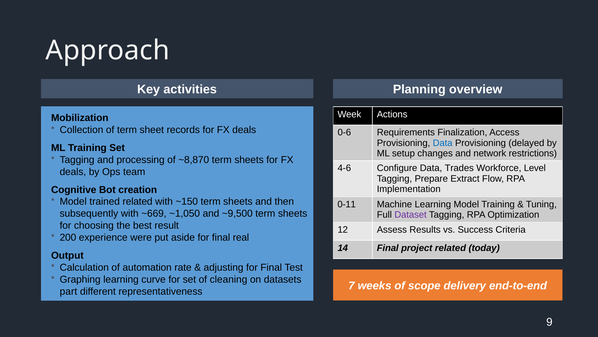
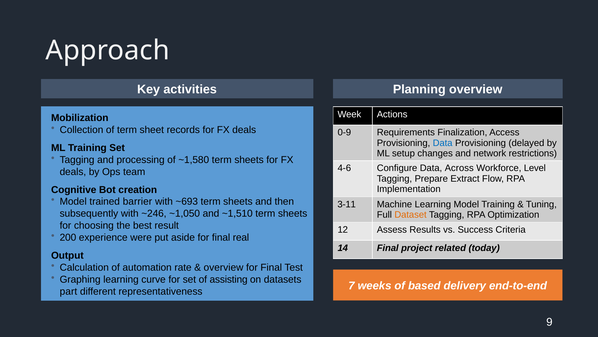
0-6: 0-6 -> 0-9
~8,870: ~8,870 -> ~1,580
Trades: Trades -> Across
trained related: related -> barrier
~150: ~150 -> ~693
0-11: 0-11 -> 3-11
~669: ~669 -> ~246
~9,500: ~9,500 -> ~1,510
Dataset colour: purple -> orange
adjusting at (224, 267): adjusting -> overview
cleaning: cleaning -> assisting
scope: scope -> based
